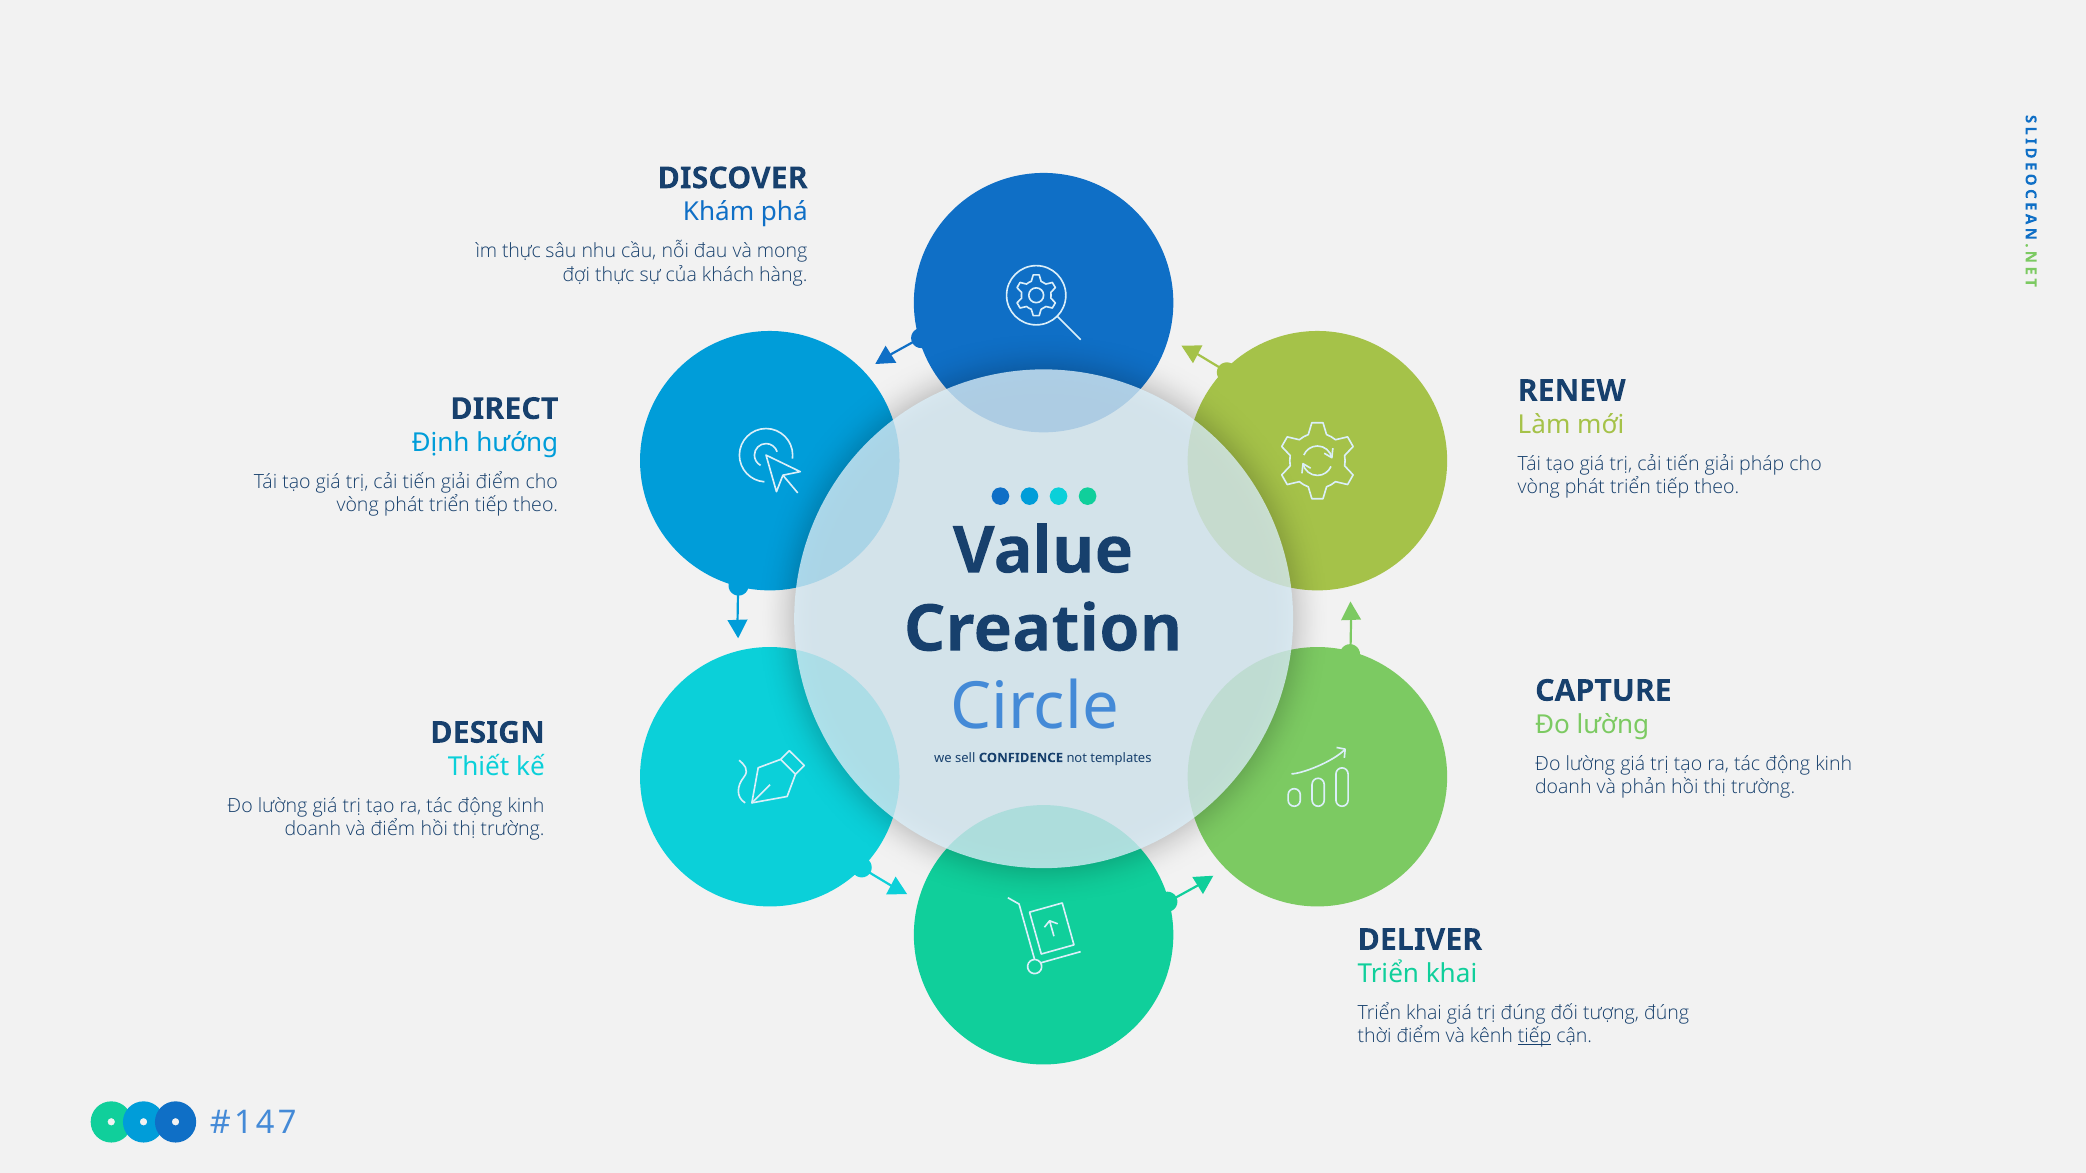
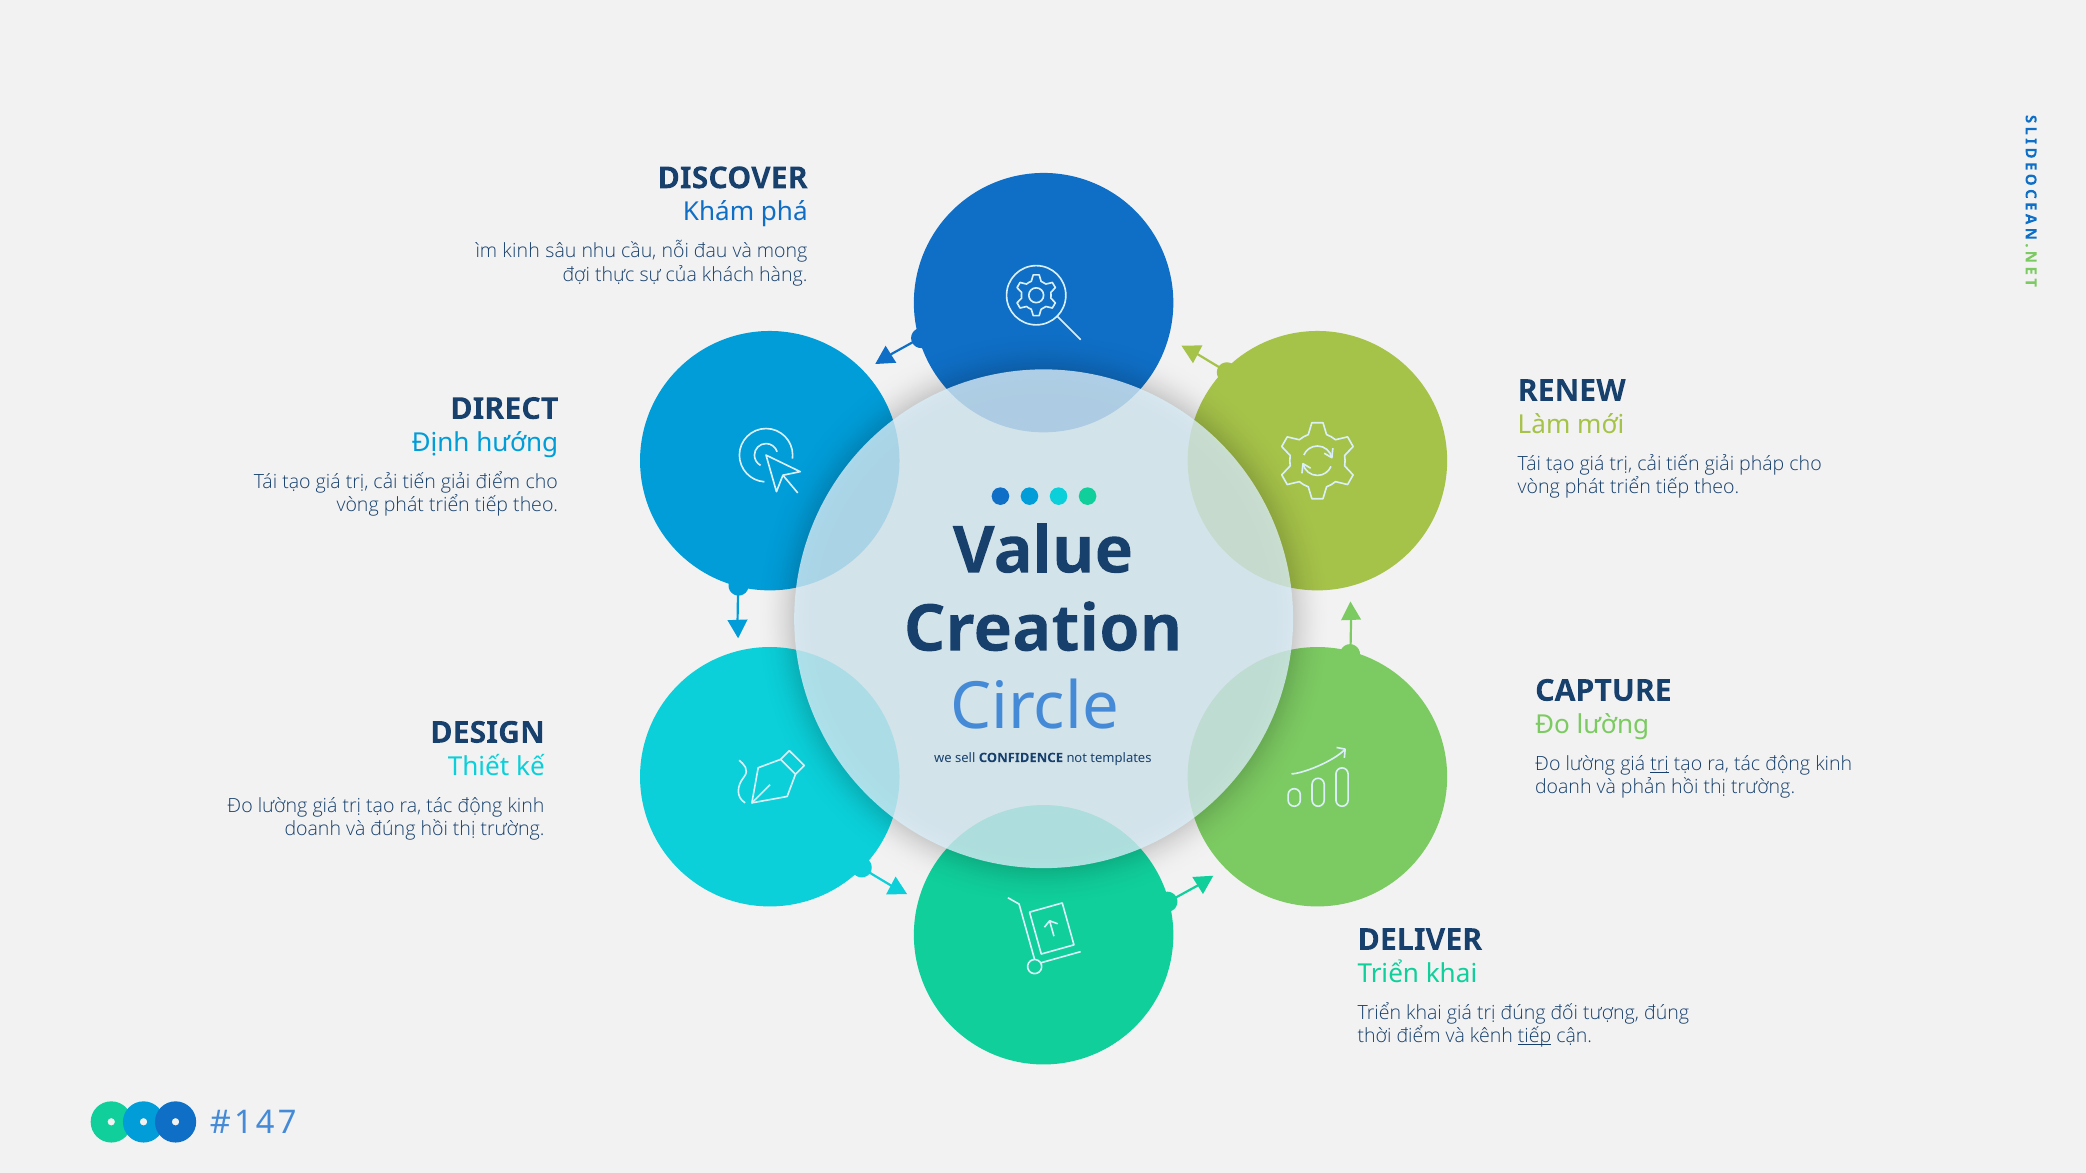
ìm thực: thực -> kinh
trị at (1660, 764) underline: none -> present
và điểm: điểm -> đúng
